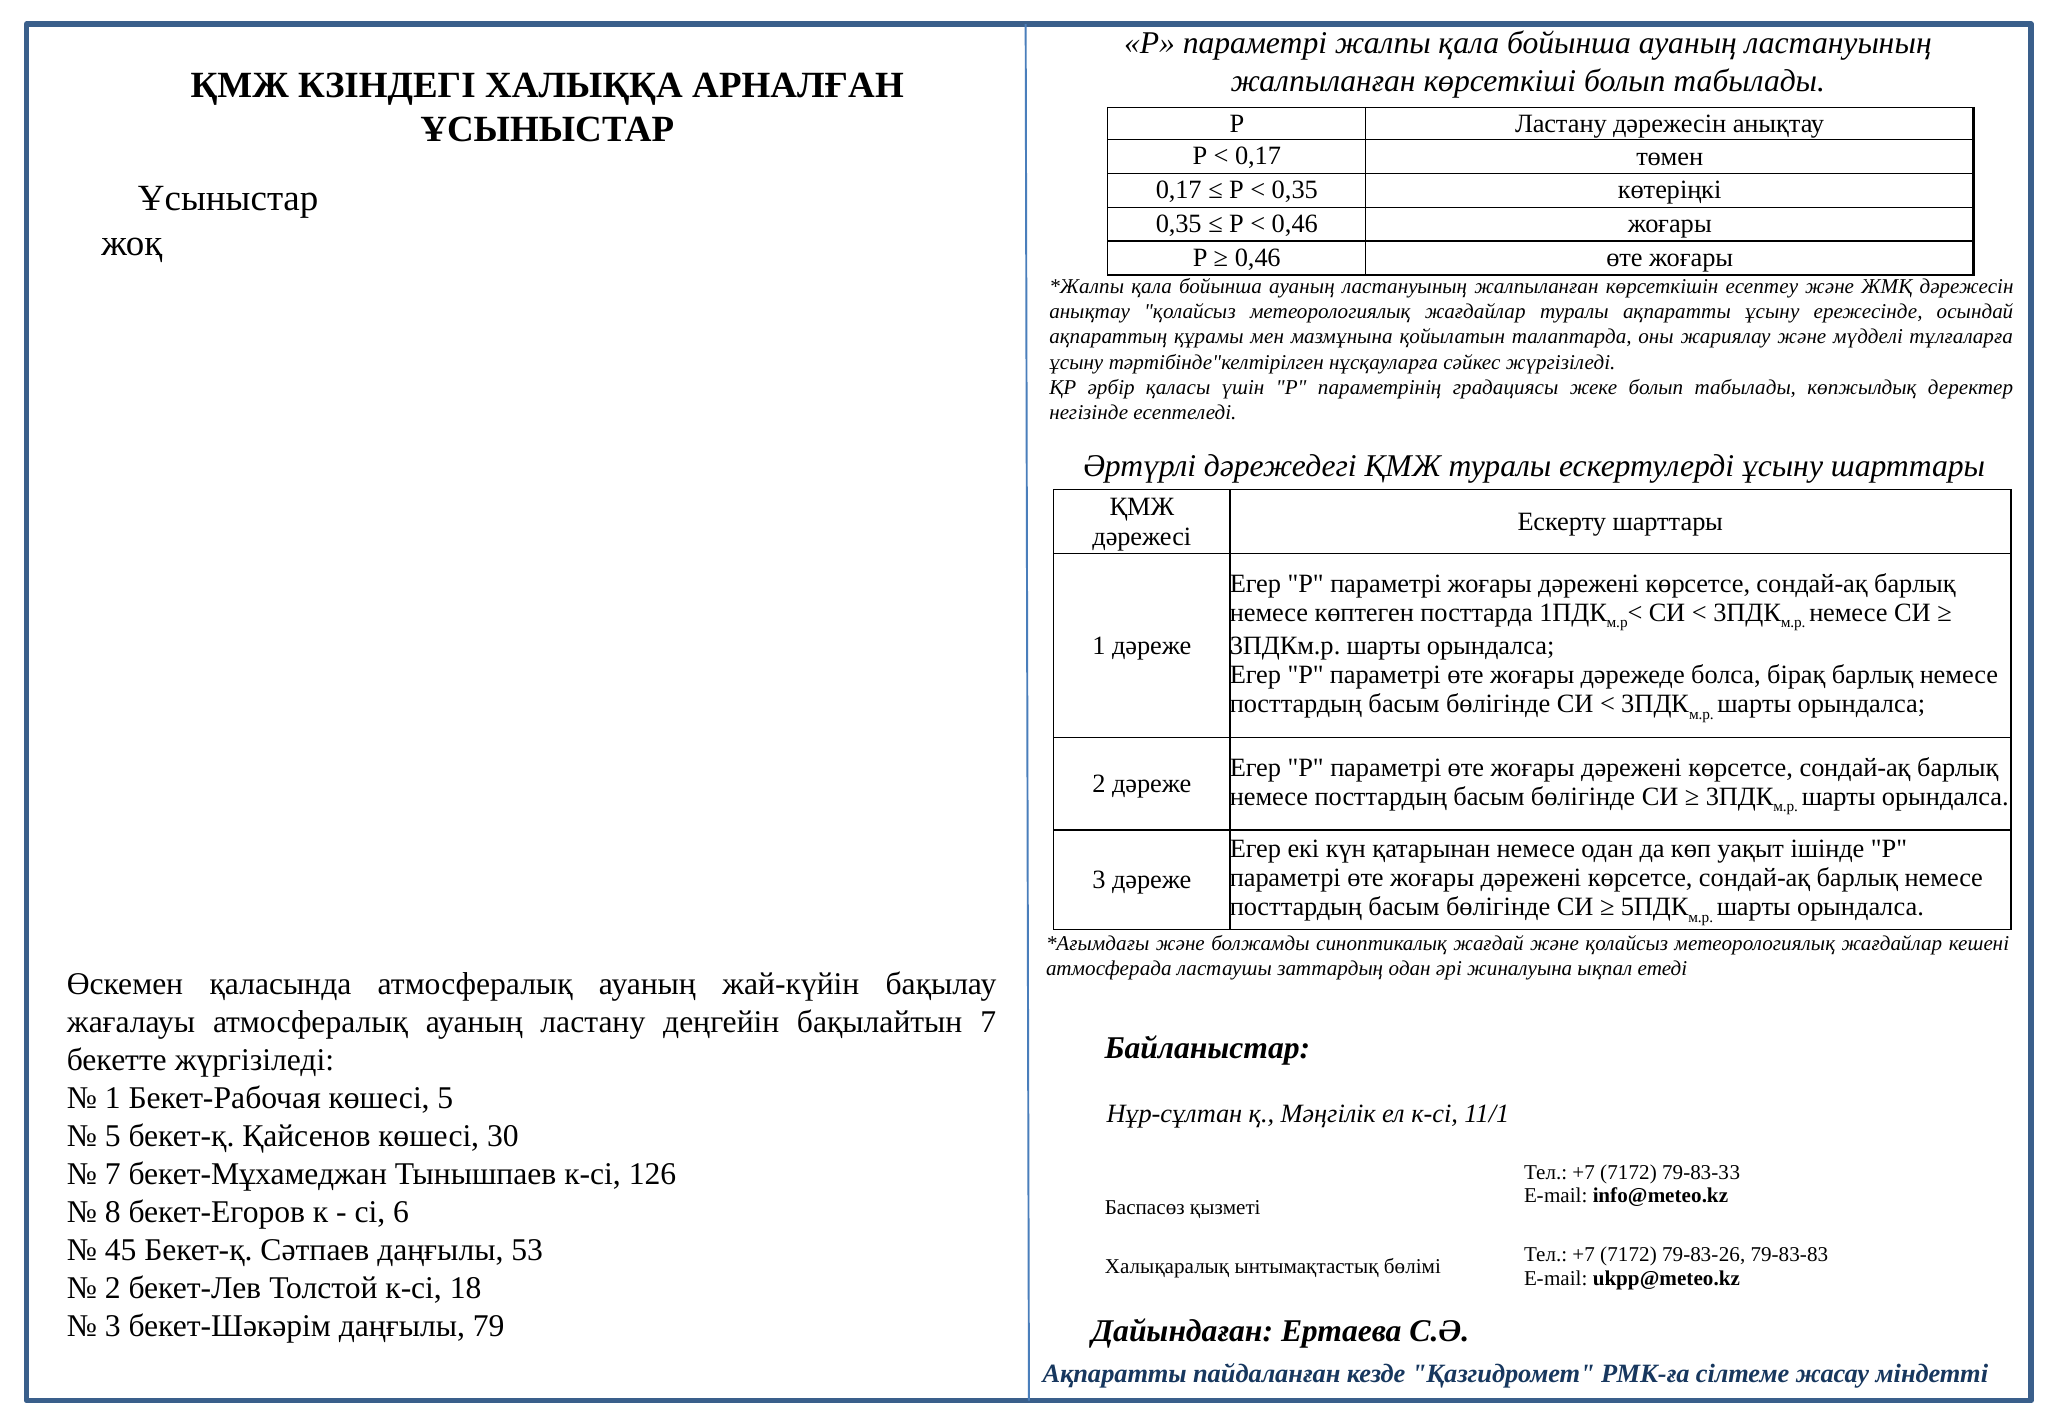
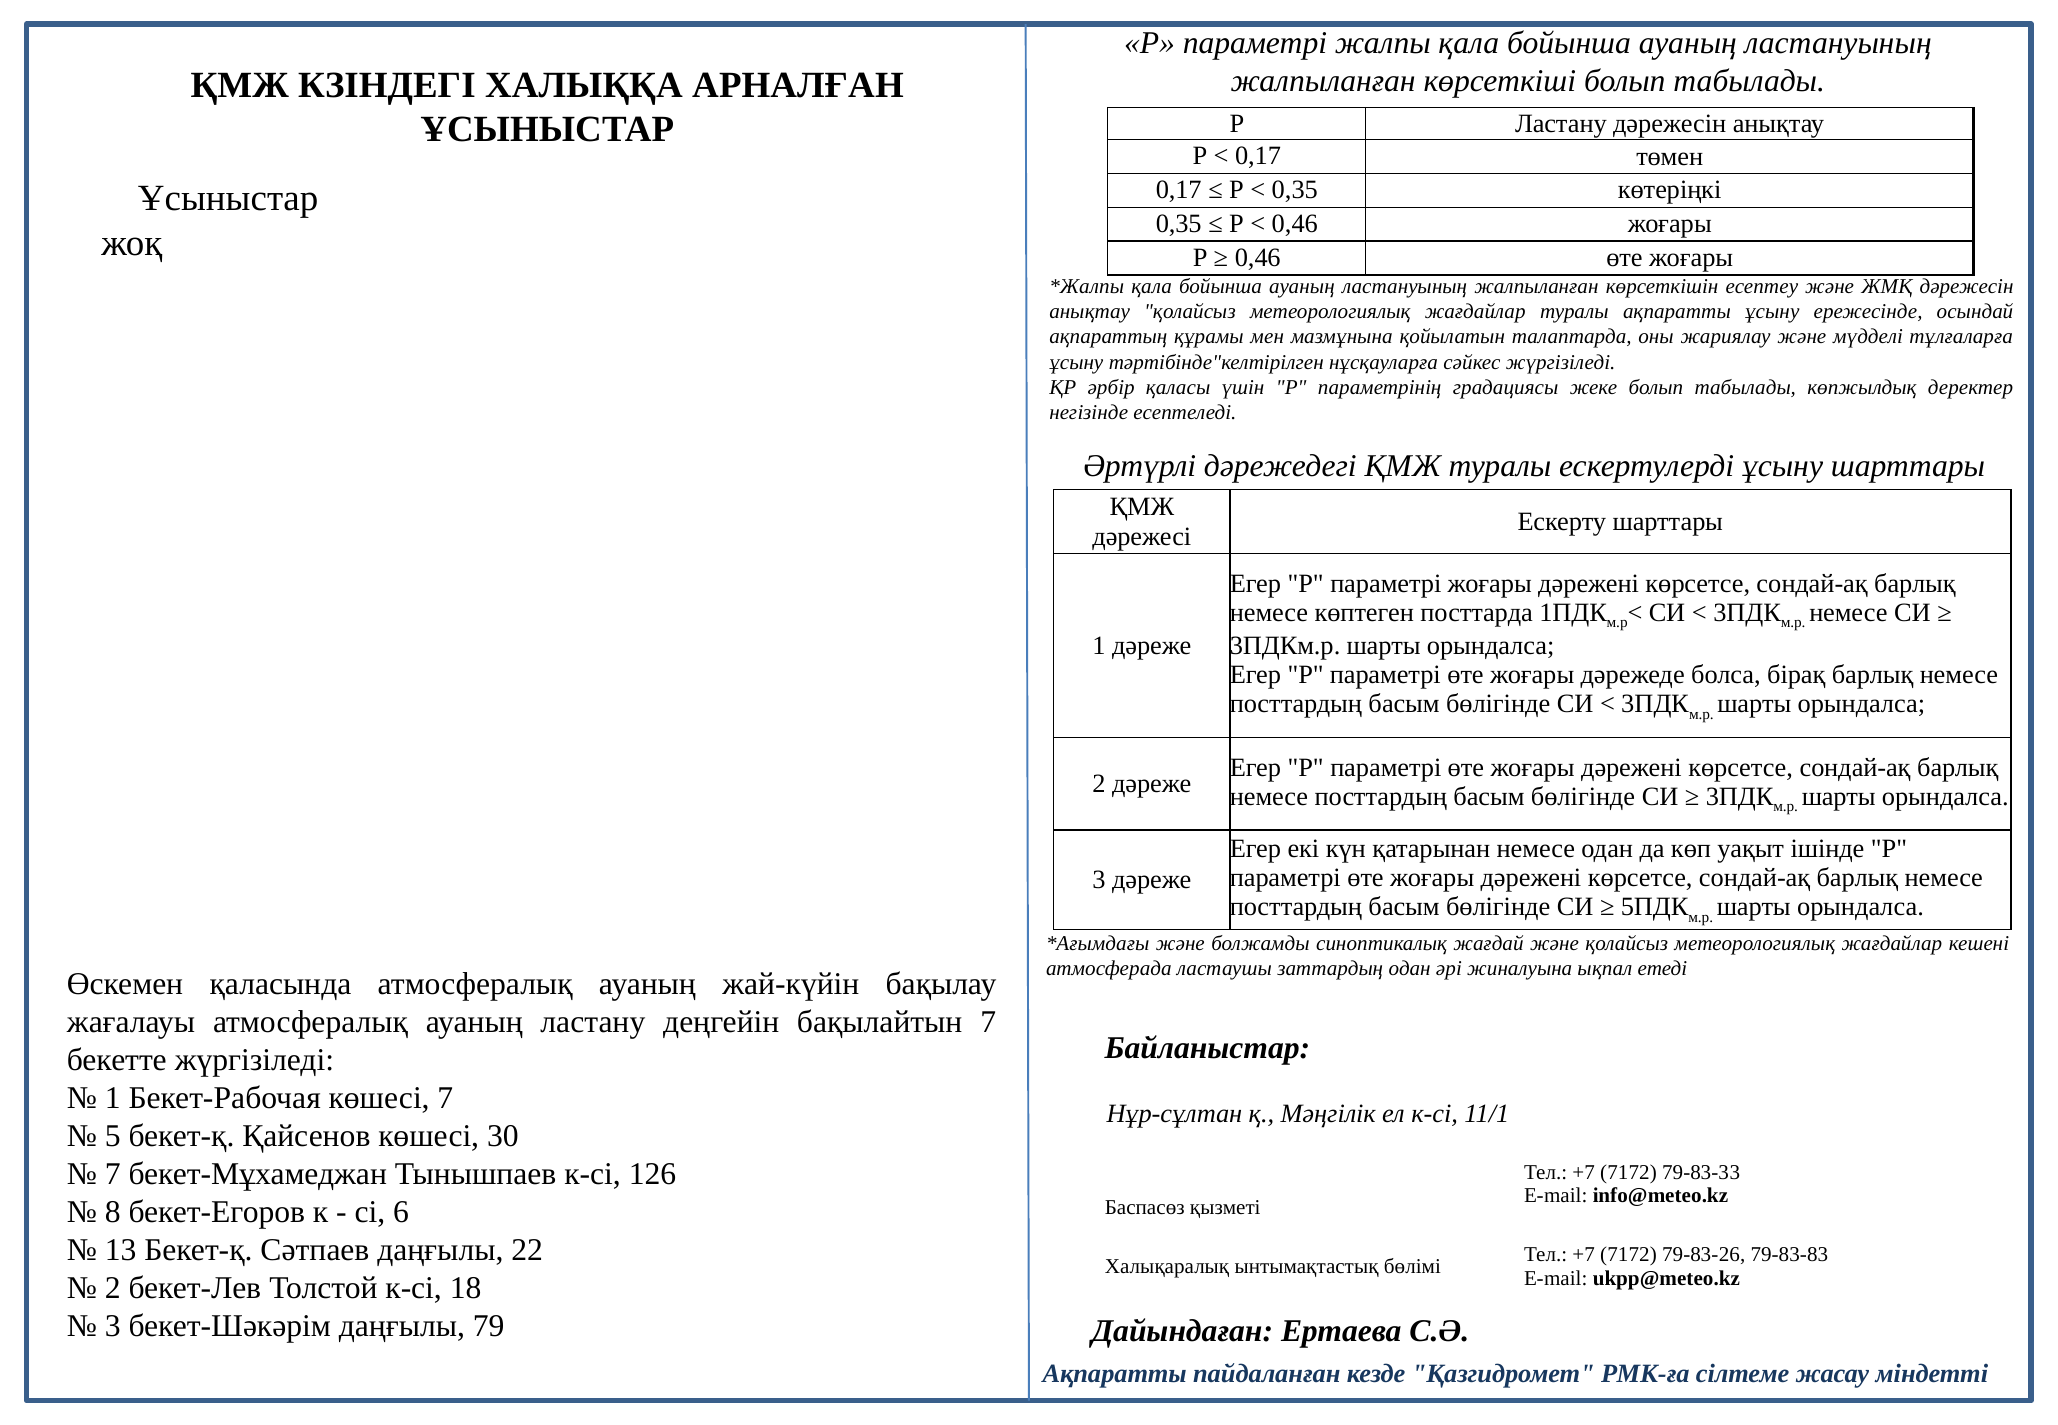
көшесі 5: 5 -> 7
45: 45 -> 13
53: 53 -> 22
